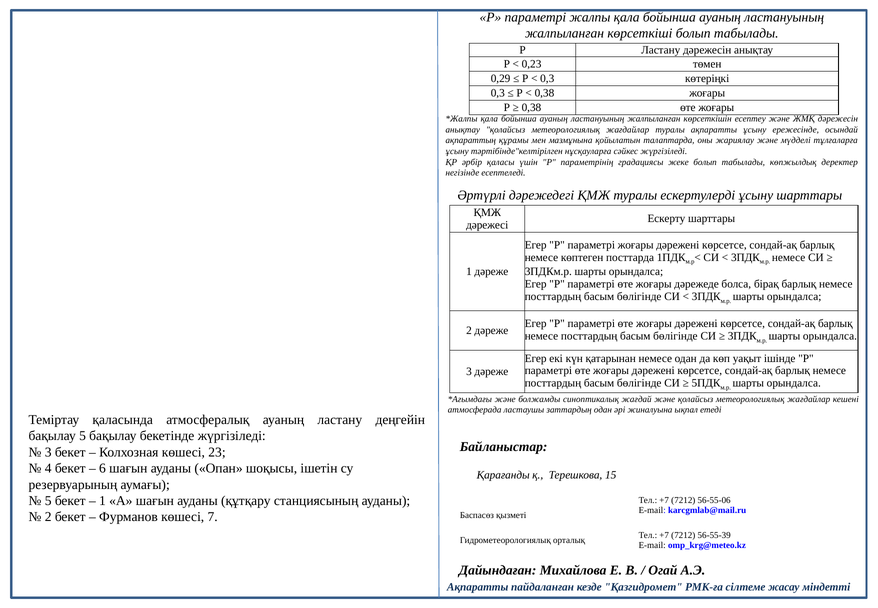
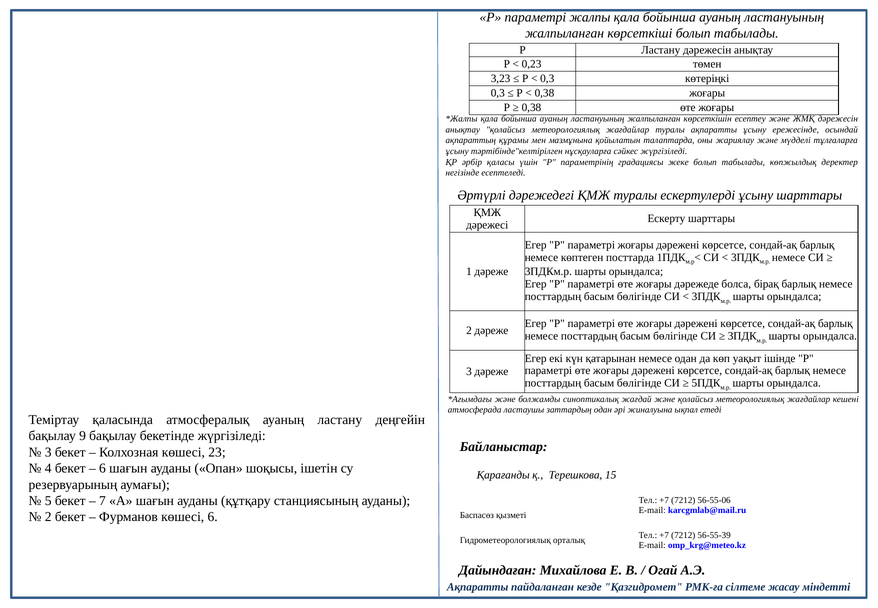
0,29: 0,29 -> 3,23
бақылау 5: 5 -> 9
1 at (102, 501): 1 -> 7
көшесі 7: 7 -> 6
